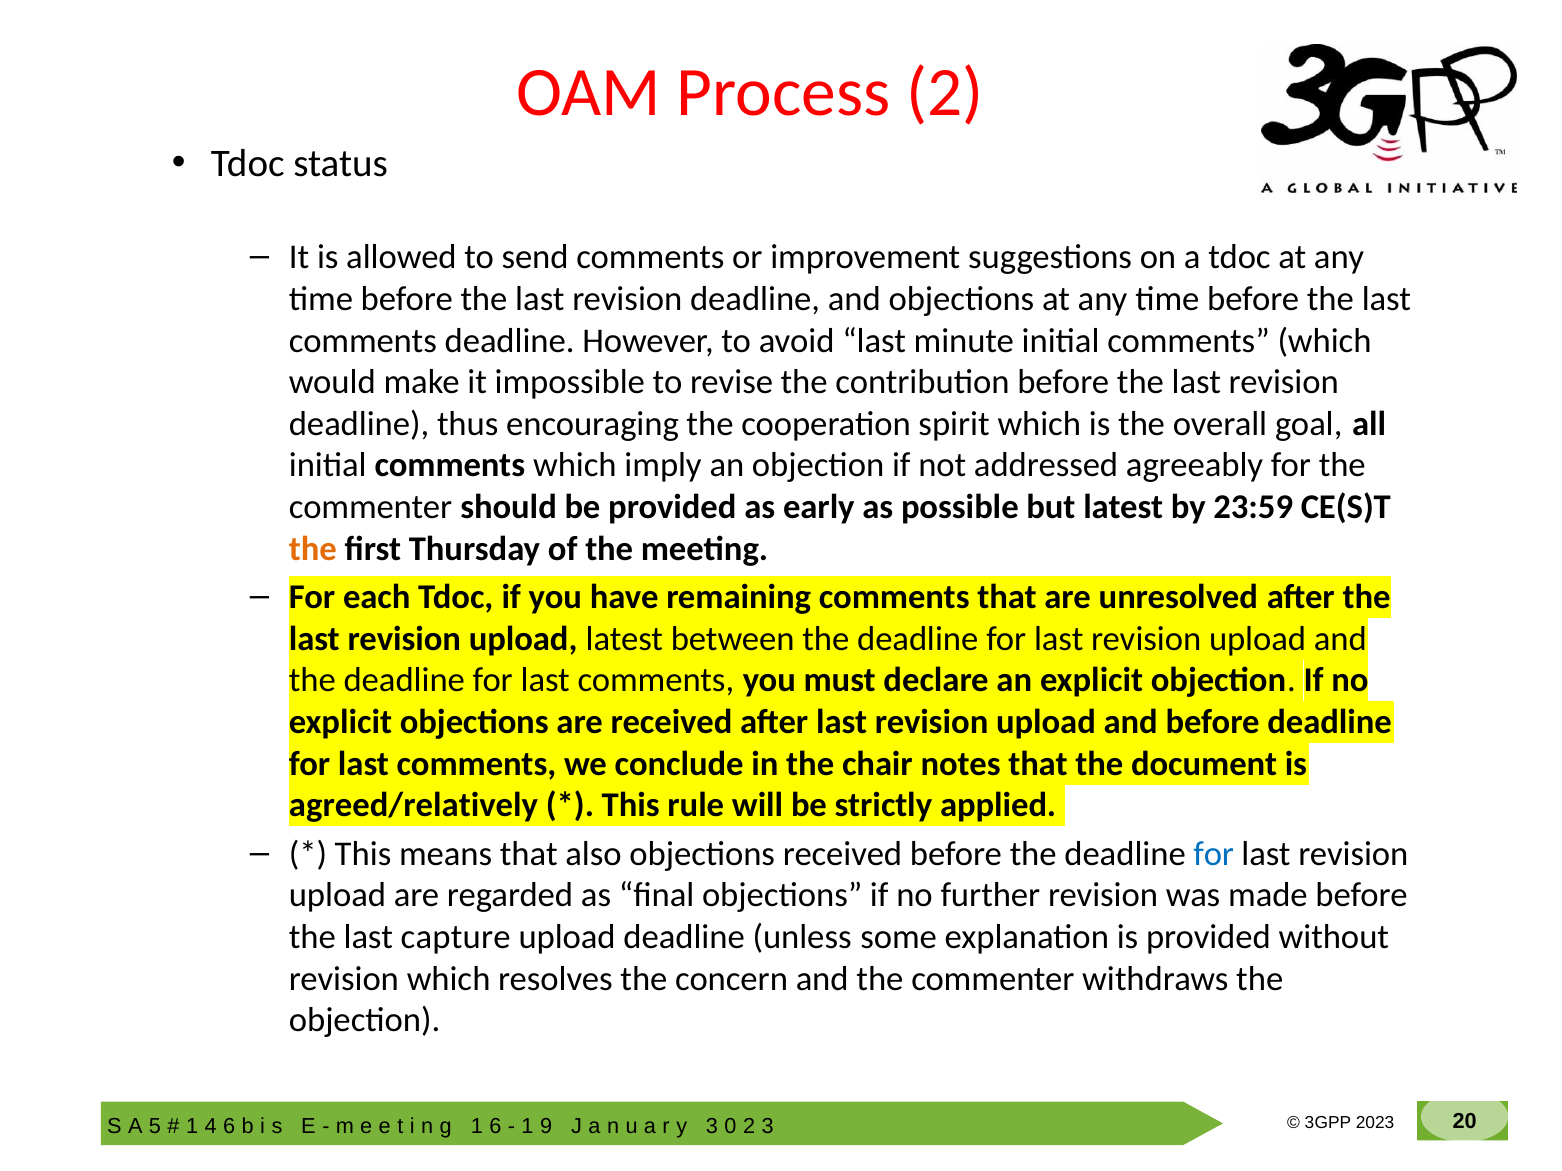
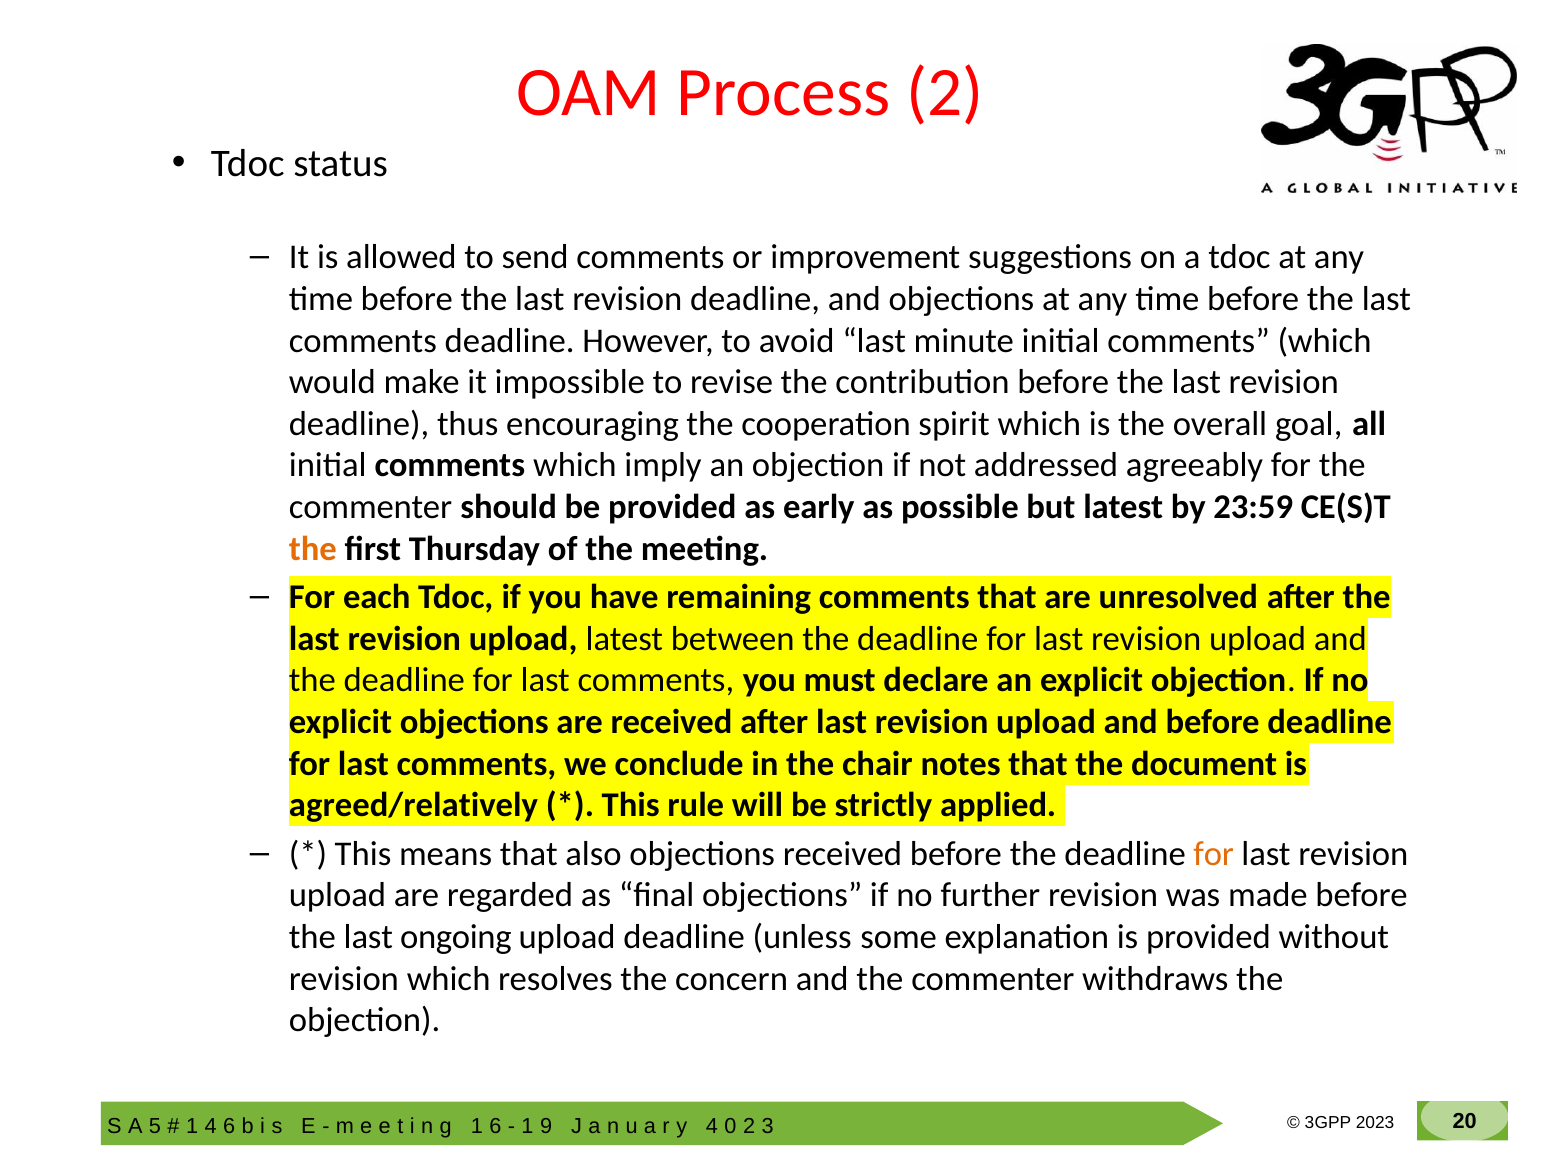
for at (1214, 854) colour: blue -> orange
capture: capture -> ongoing
3 at (712, 1126): 3 -> 4
